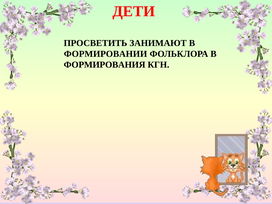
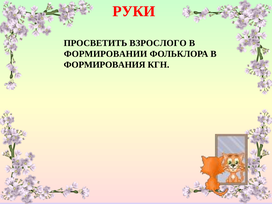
ДЕТИ: ДЕТИ -> РУКИ
ЗАНИМАЮТ: ЗАНИМАЮТ -> ВЗРОСЛОГО
